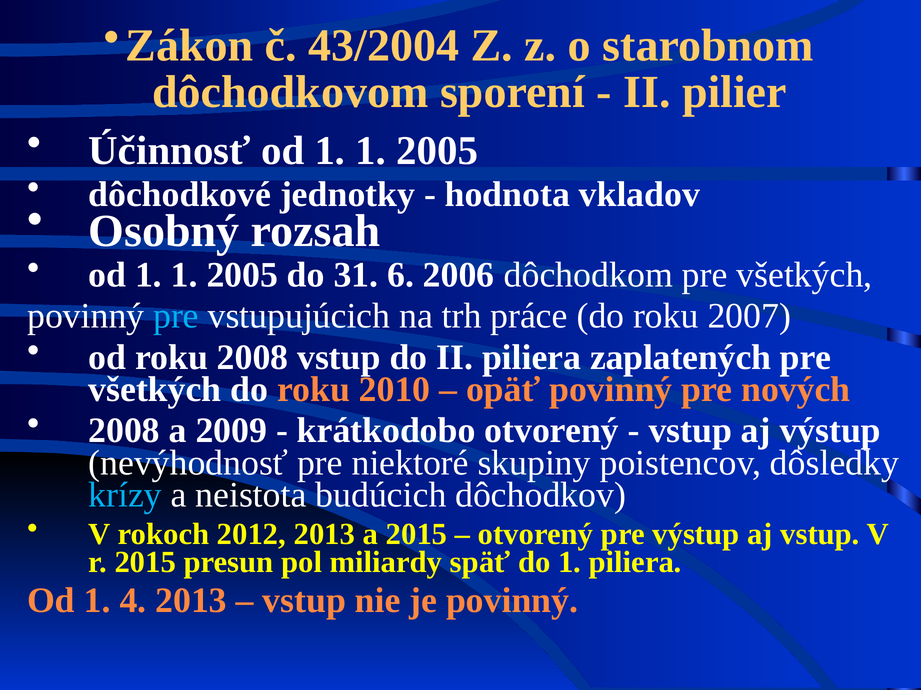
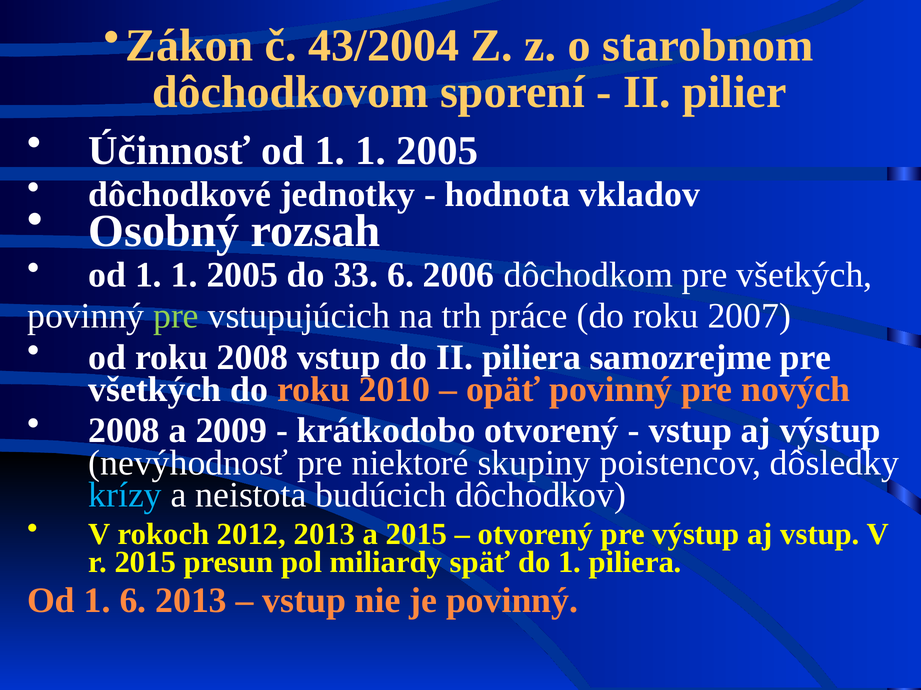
31: 31 -> 33
pre at (176, 316) colour: light blue -> light green
zaplatených: zaplatených -> samozrejme
1 4: 4 -> 6
